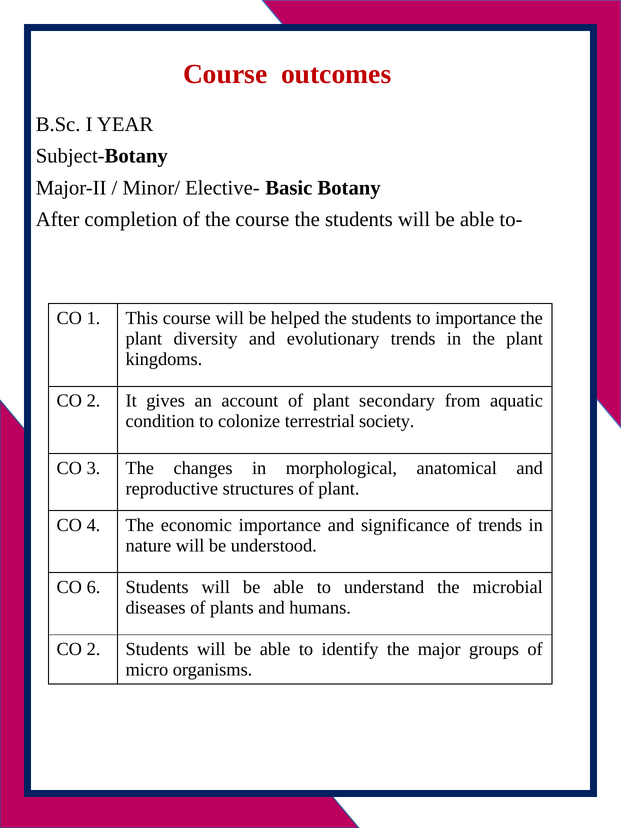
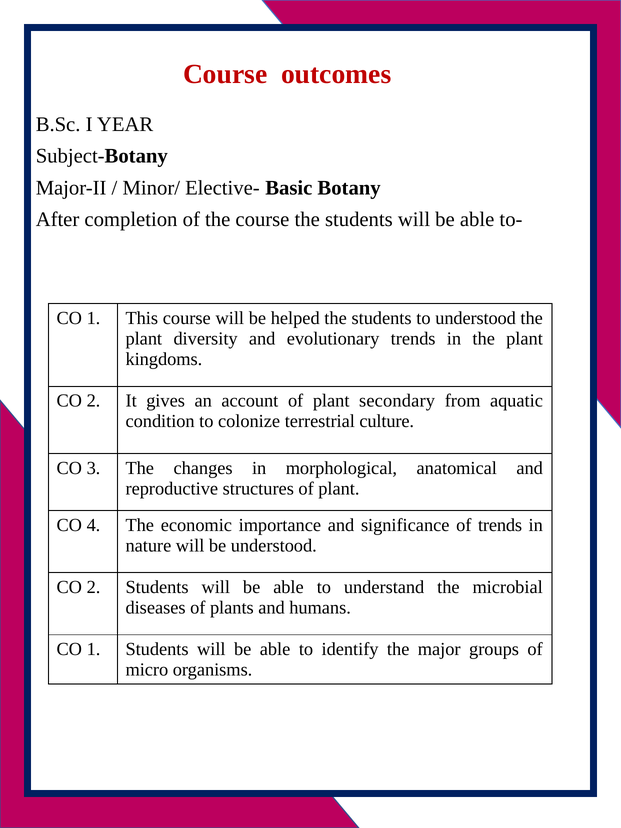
to importance: importance -> understood
society: society -> culture
6 at (93, 587): 6 -> 2
2 at (93, 649): 2 -> 1
